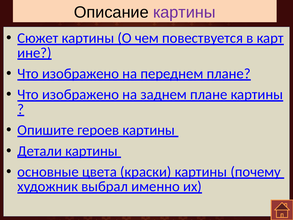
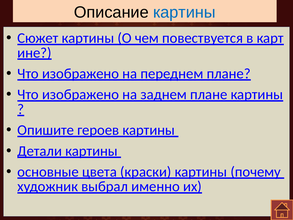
картины at (184, 12) colour: purple -> blue
